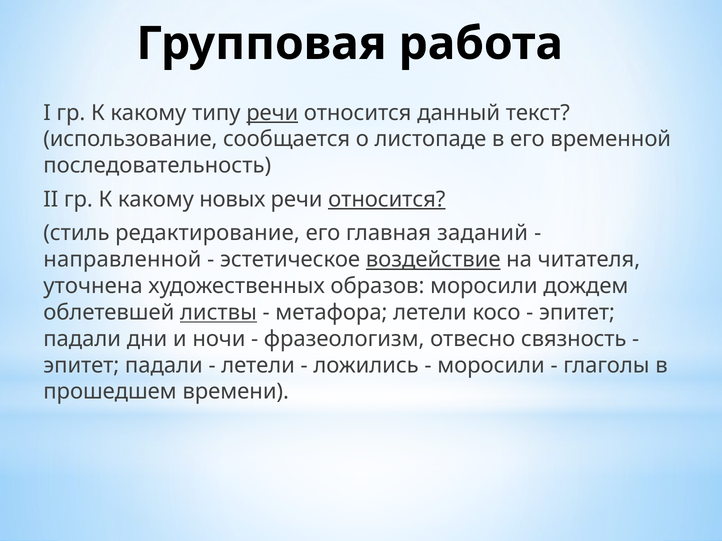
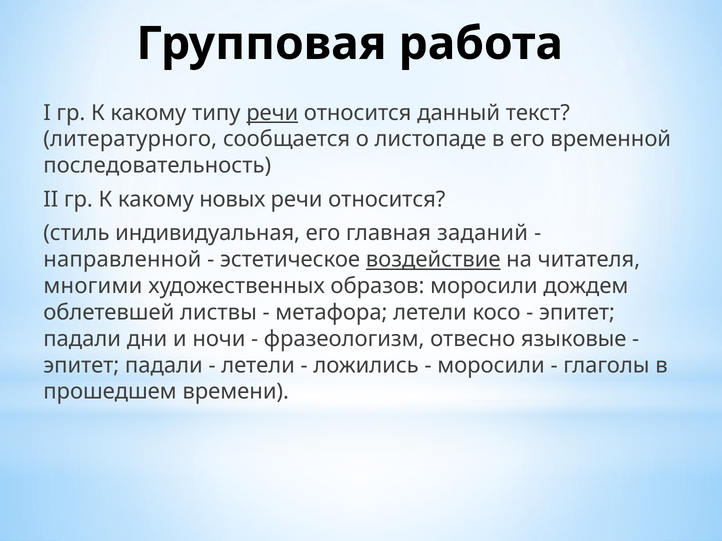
использование: использование -> литературного
относится at (387, 200) underline: present -> none
редактирование: редактирование -> индивидуальная
уточнена: уточнена -> многими
листвы underline: present -> none
связность: связность -> языковые
